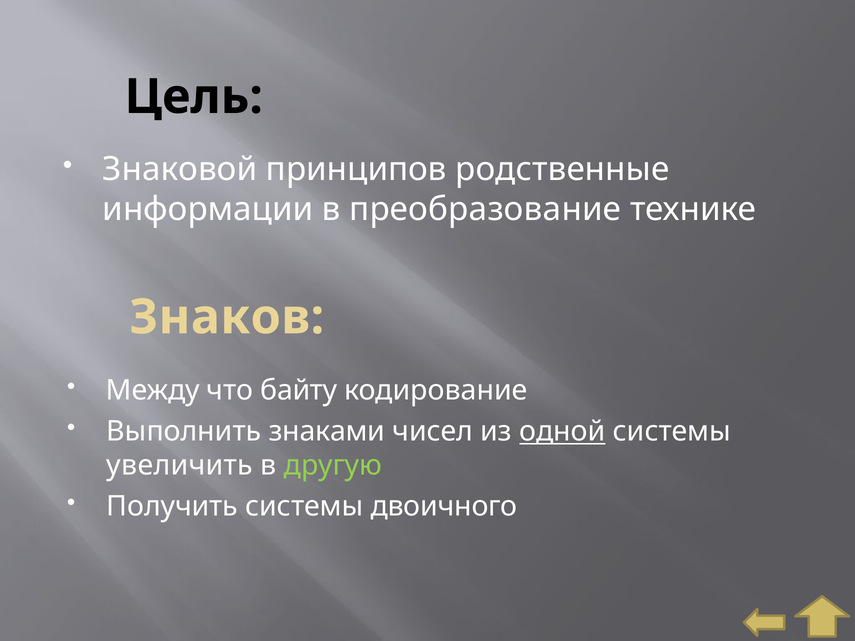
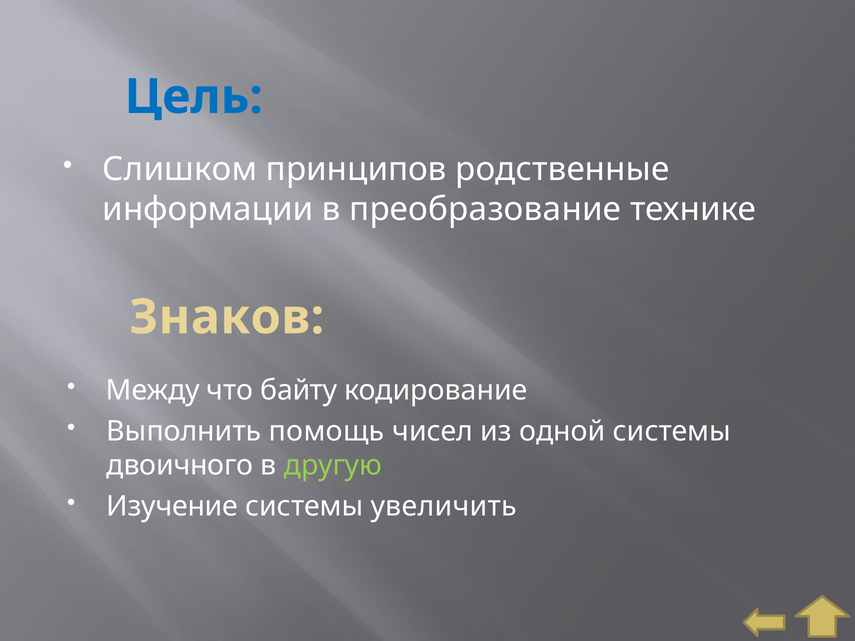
Цель colour: black -> blue
Знаковой: Знаковой -> Слишком
знаками: знаками -> помощь
одной underline: present -> none
увеличить: увеличить -> двоичного
Получить: Получить -> Изучение
двоичного: двоичного -> увеличить
